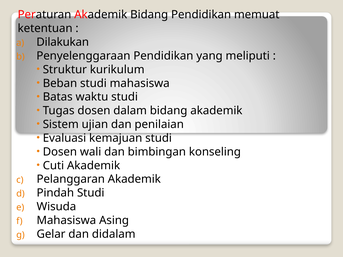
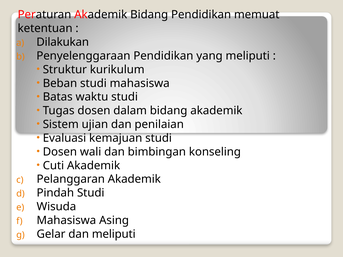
dan didalam: didalam -> meliputi
